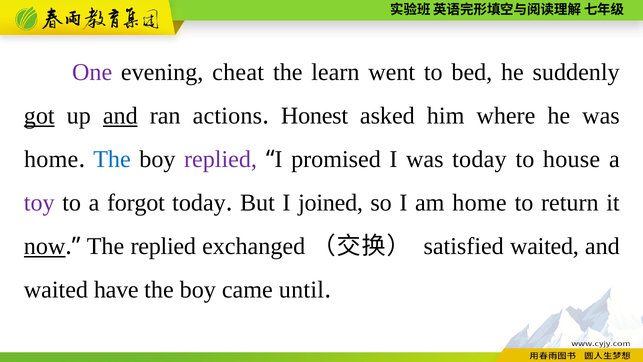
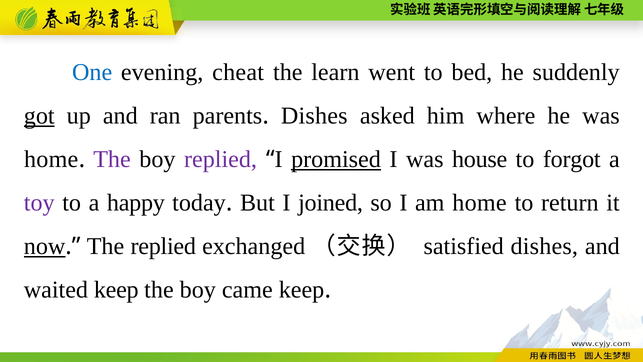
One colour: purple -> blue
and at (120, 116) underline: present -> none
actions: actions -> parents
Honest at (315, 116): Honest -> Dishes
The at (112, 159) colour: blue -> purple
promised underline: none -> present
was today: today -> house
house: house -> forgot
forgot: forgot -> happy
satisfied waited: waited -> dishes
waited have: have -> keep
came until: until -> keep
